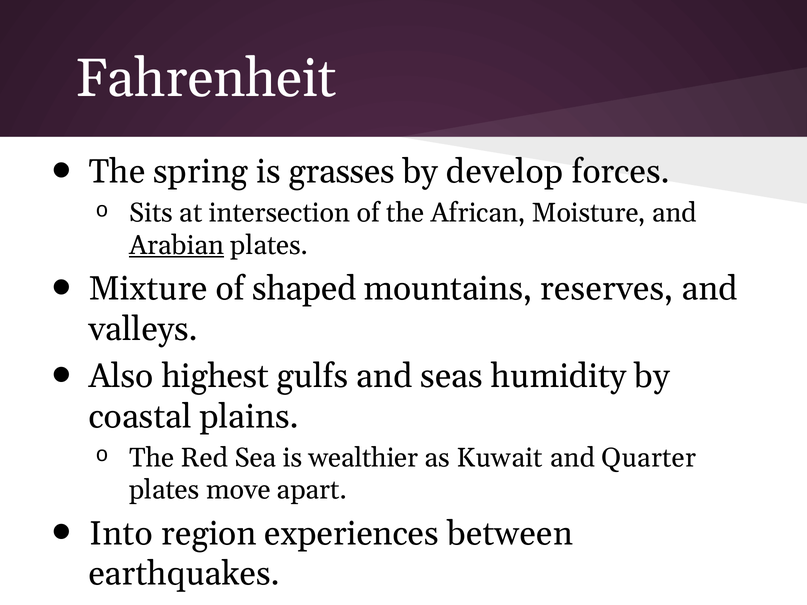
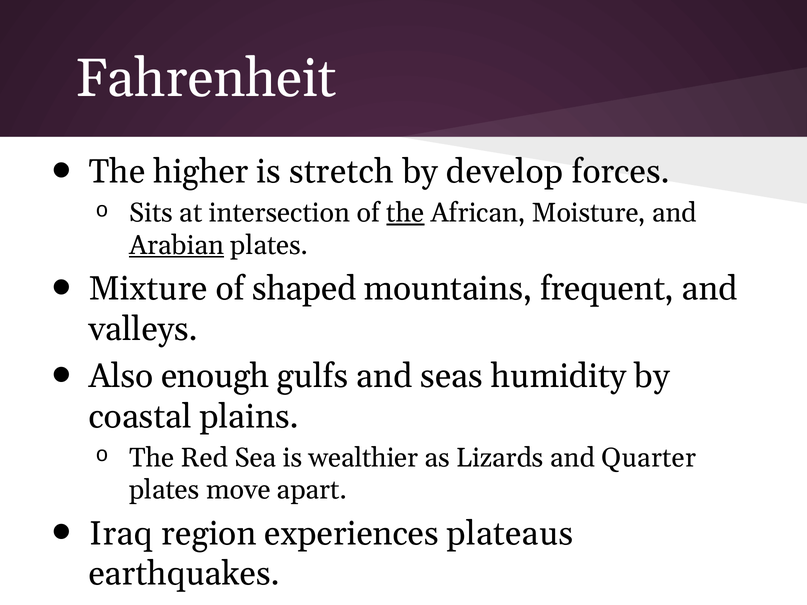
spring: spring -> higher
grasses: grasses -> stretch
the at (405, 213) underline: none -> present
reserves: reserves -> frequent
highest: highest -> enough
Kuwait: Kuwait -> Lizards
Into: Into -> Iraq
between: between -> plateaus
